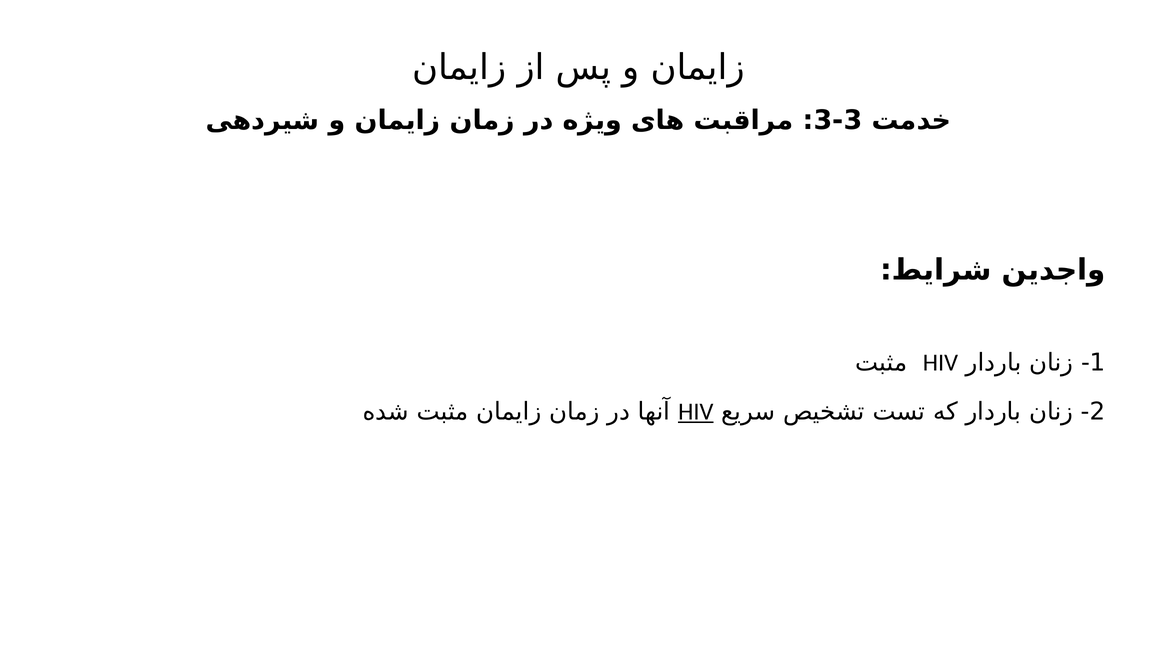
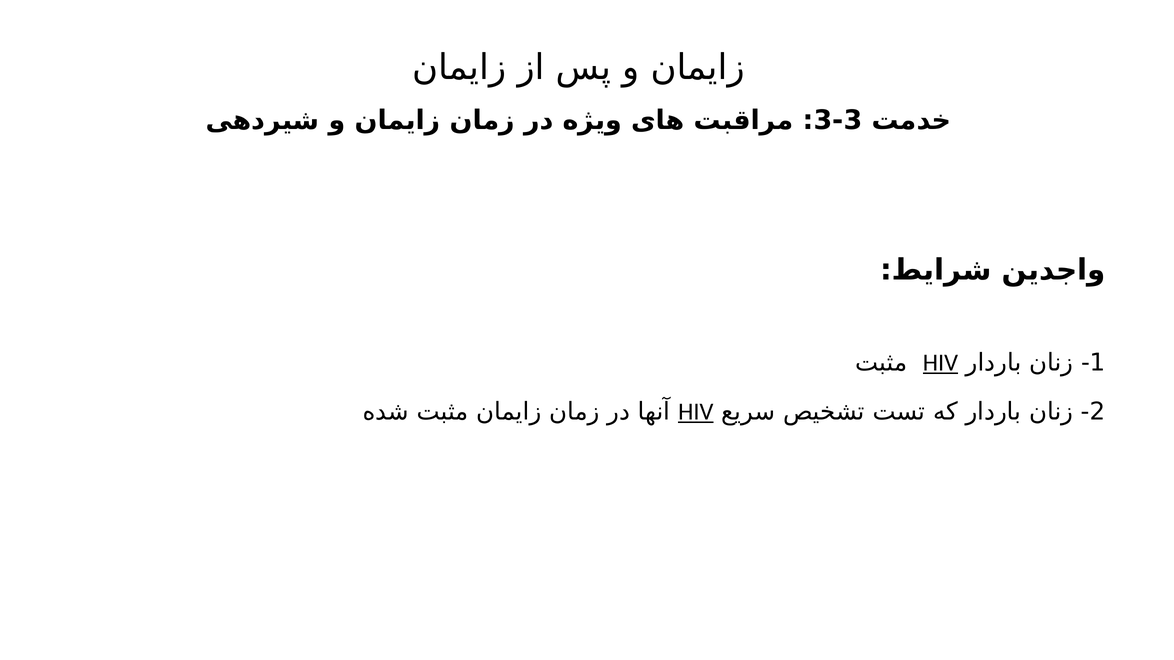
HIV at (940, 363) underline: none -> present
